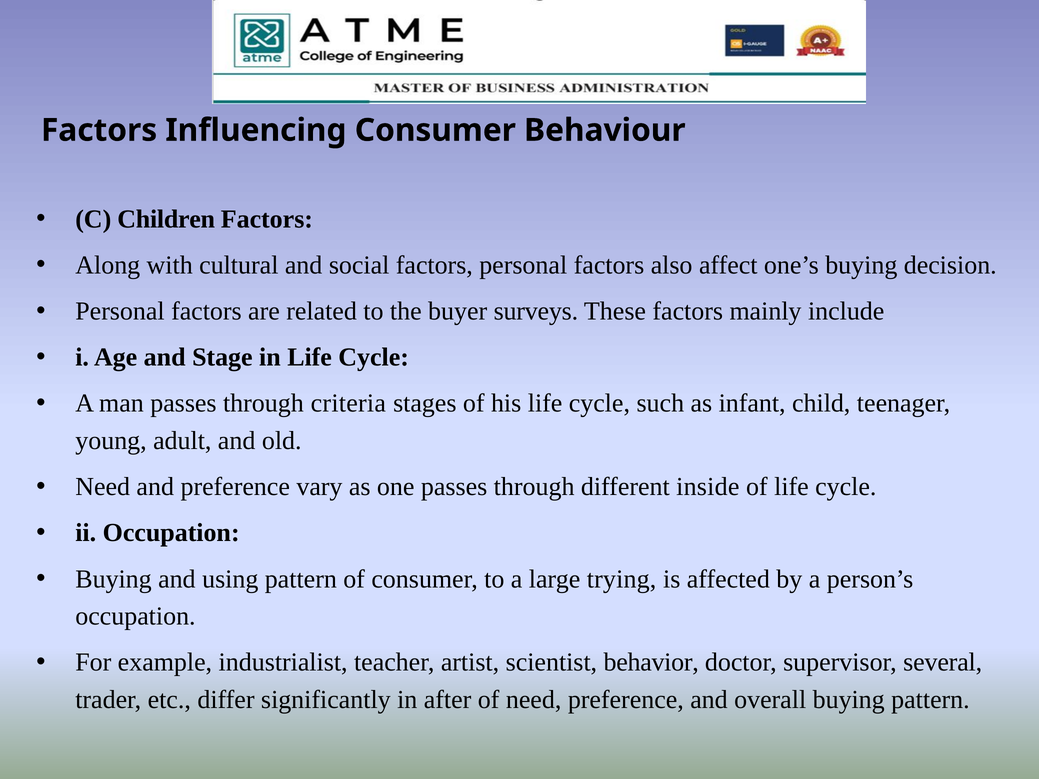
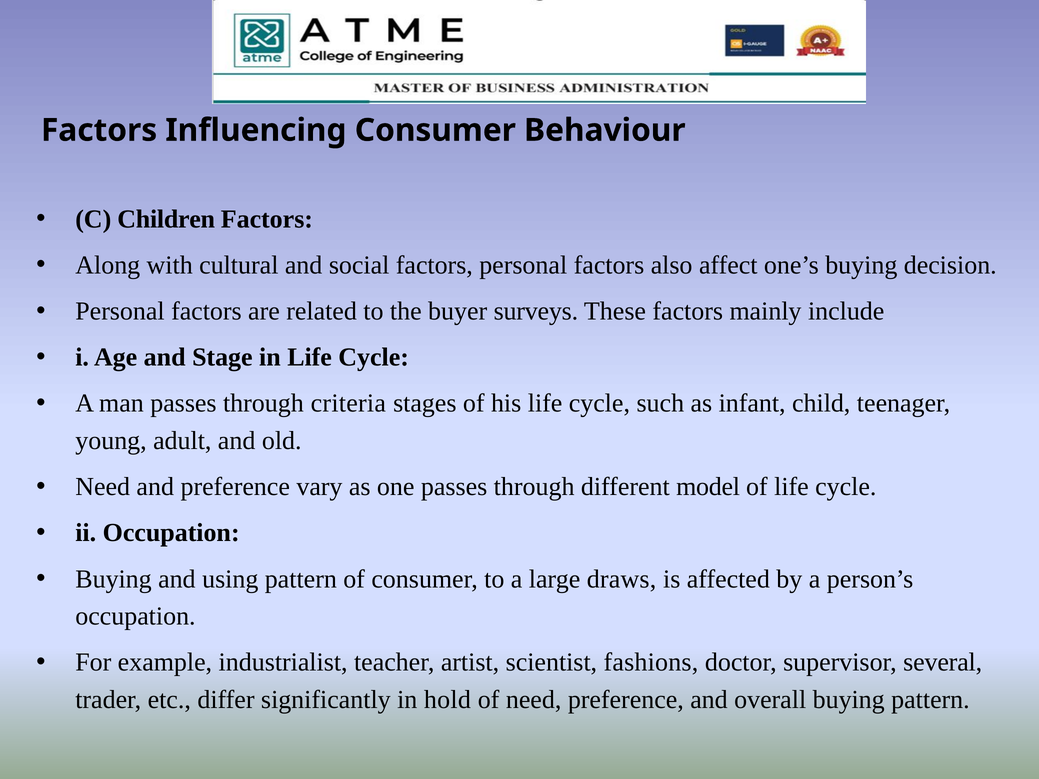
inside: inside -> model
trying: trying -> draws
behavior: behavior -> fashions
after: after -> hold
